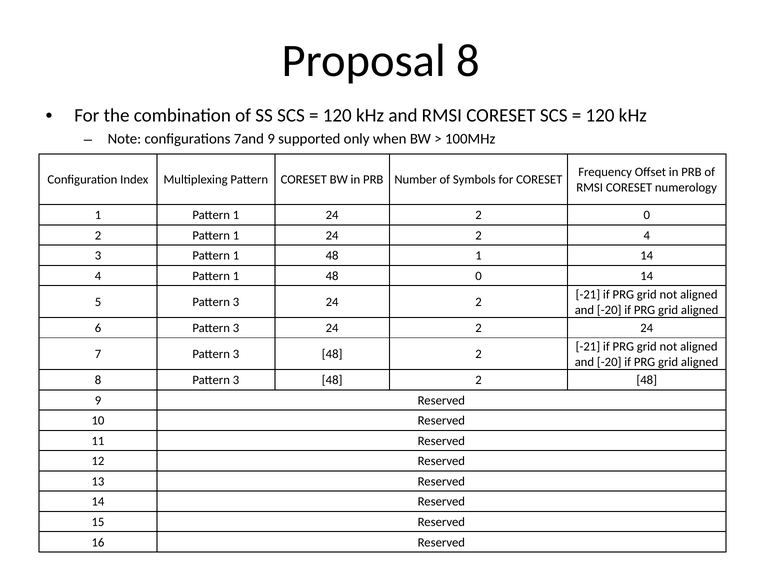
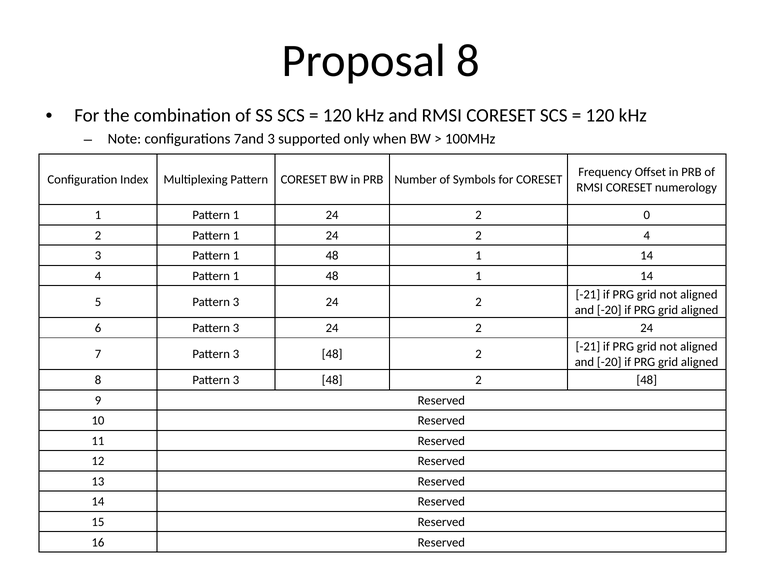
7and 9: 9 -> 3
0 at (479, 276): 0 -> 1
